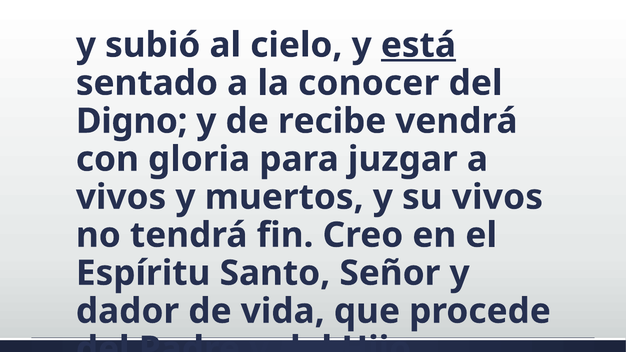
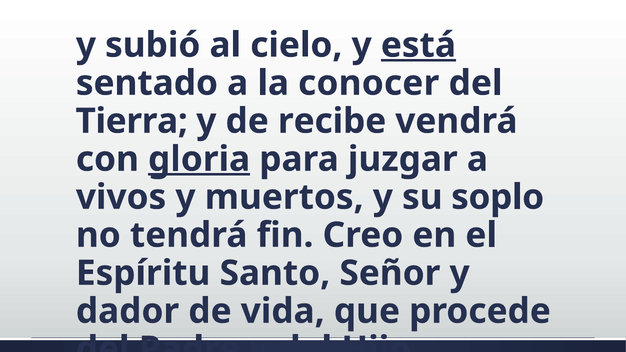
Digno: Digno -> Tierra
gloria underline: none -> present
su vivos: vivos -> soplo
